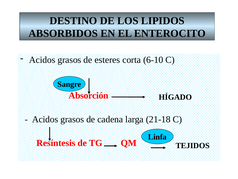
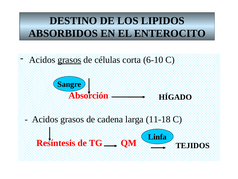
grasos at (69, 60) underline: none -> present
esteres: esteres -> células
21-18: 21-18 -> 11-18
